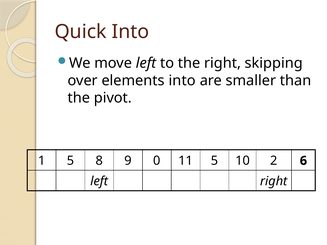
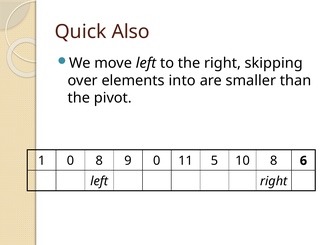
Quick Into: Into -> Also
1 5: 5 -> 0
10 2: 2 -> 8
